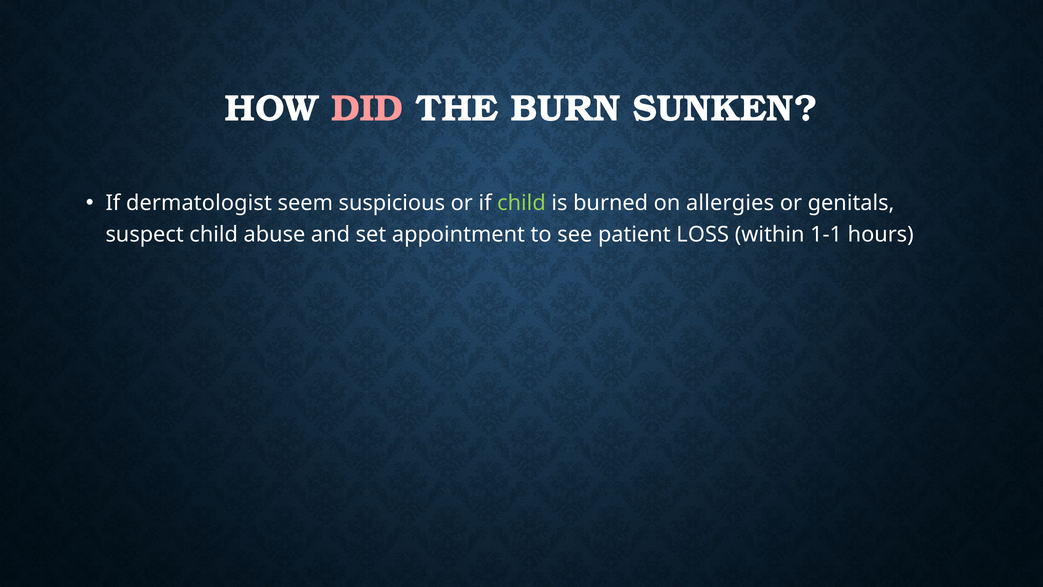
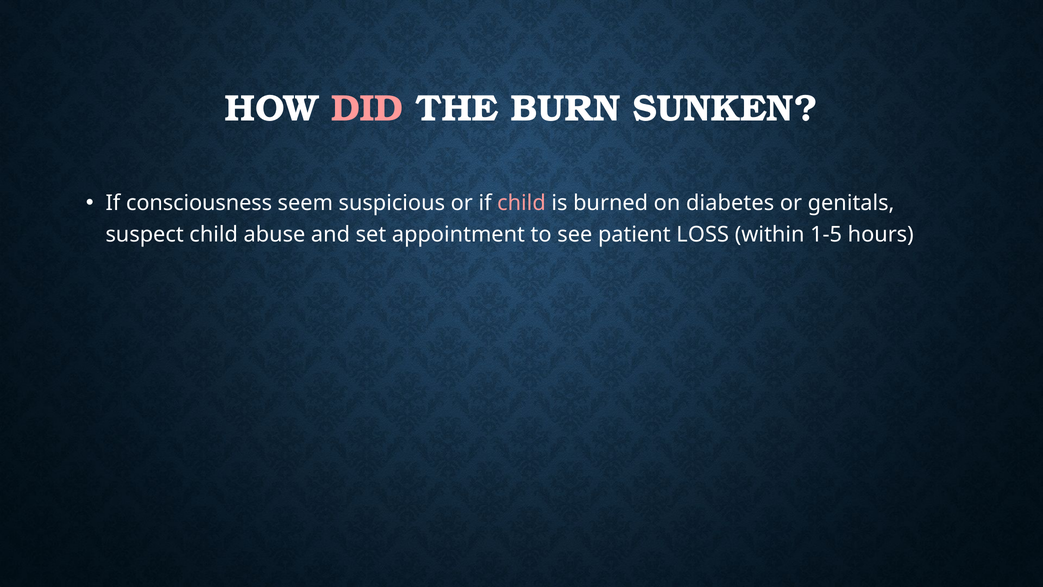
dermatologist: dermatologist -> consciousness
child at (521, 203) colour: light green -> pink
allergies: allergies -> diabetes
1-1: 1-1 -> 1-5
